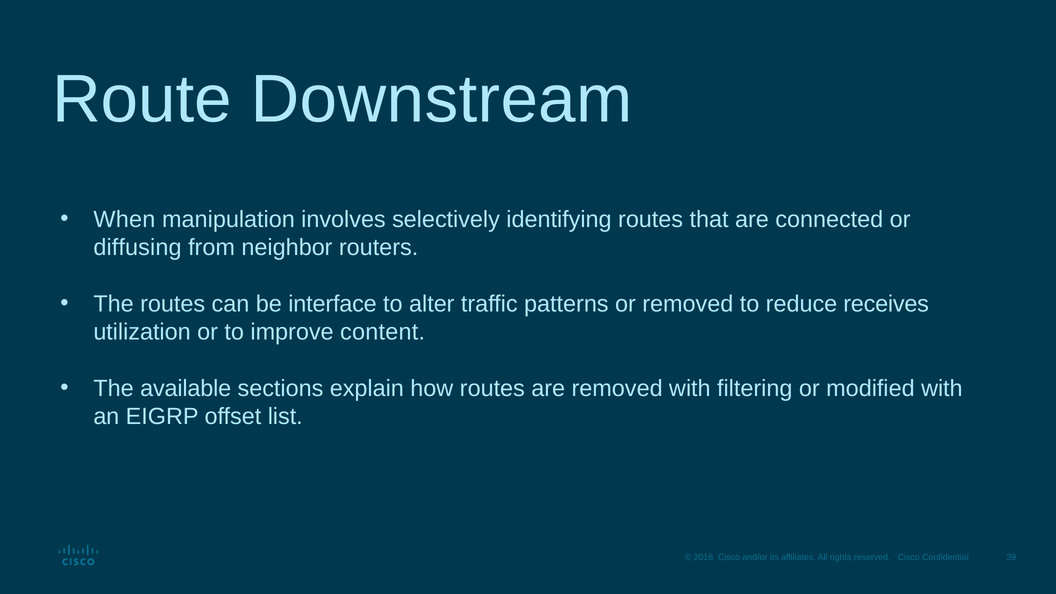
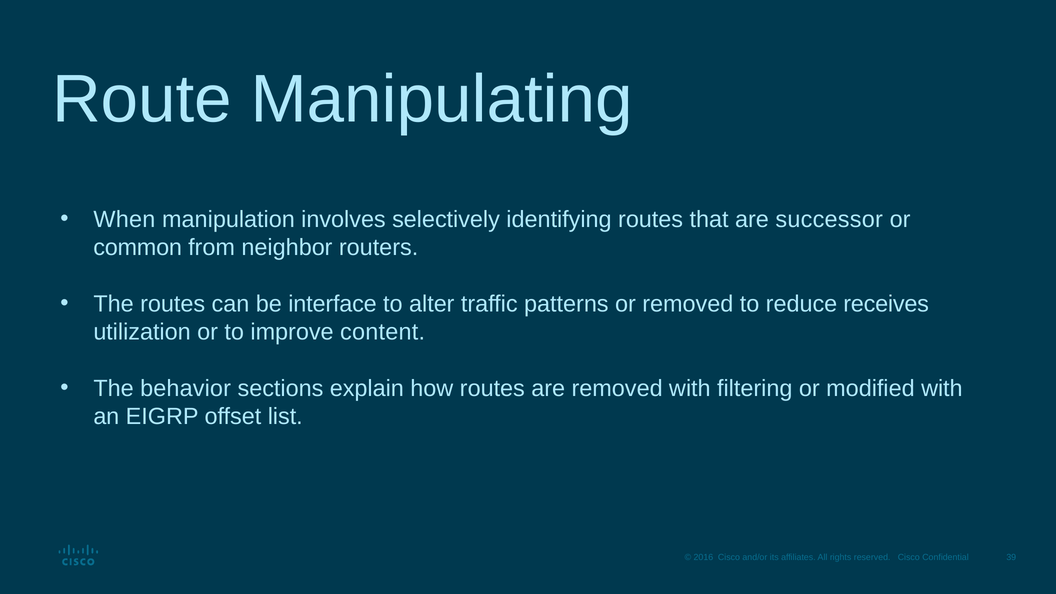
Downstream: Downstream -> Manipulating
connected: connected -> successor
diffusing: diffusing -> common
available: available -> behavior
